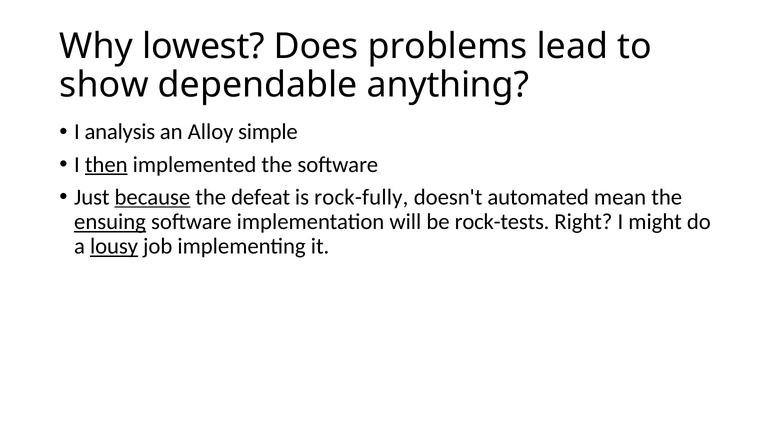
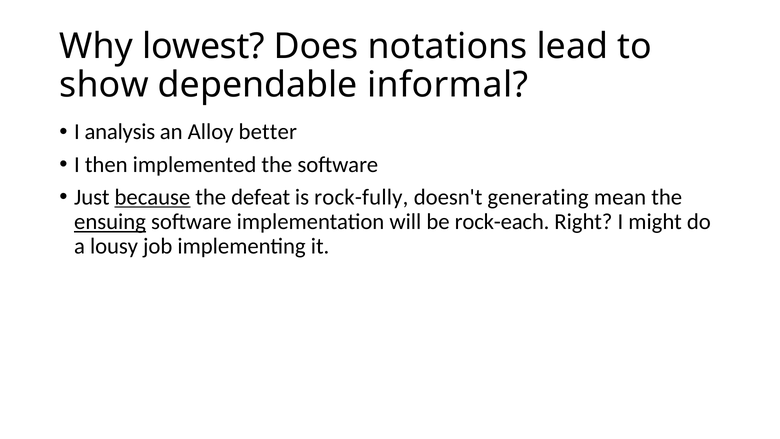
problems: problems -> notations
anything: anything -> informal
simple: simple -> better
then underline: present -> none
automated: automated -> generating
rock-tests: rock-tests -> rock-each
lousy underline: present -> none
